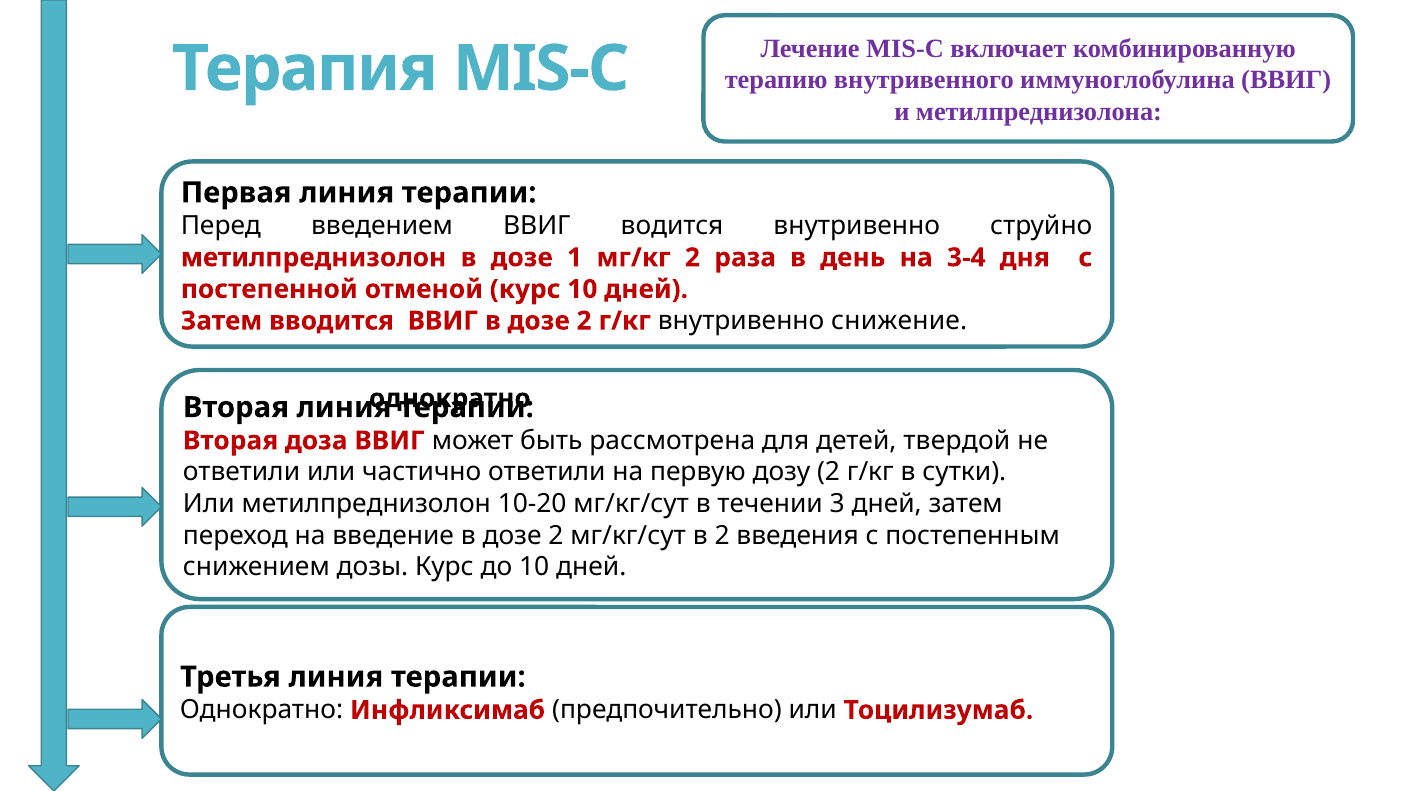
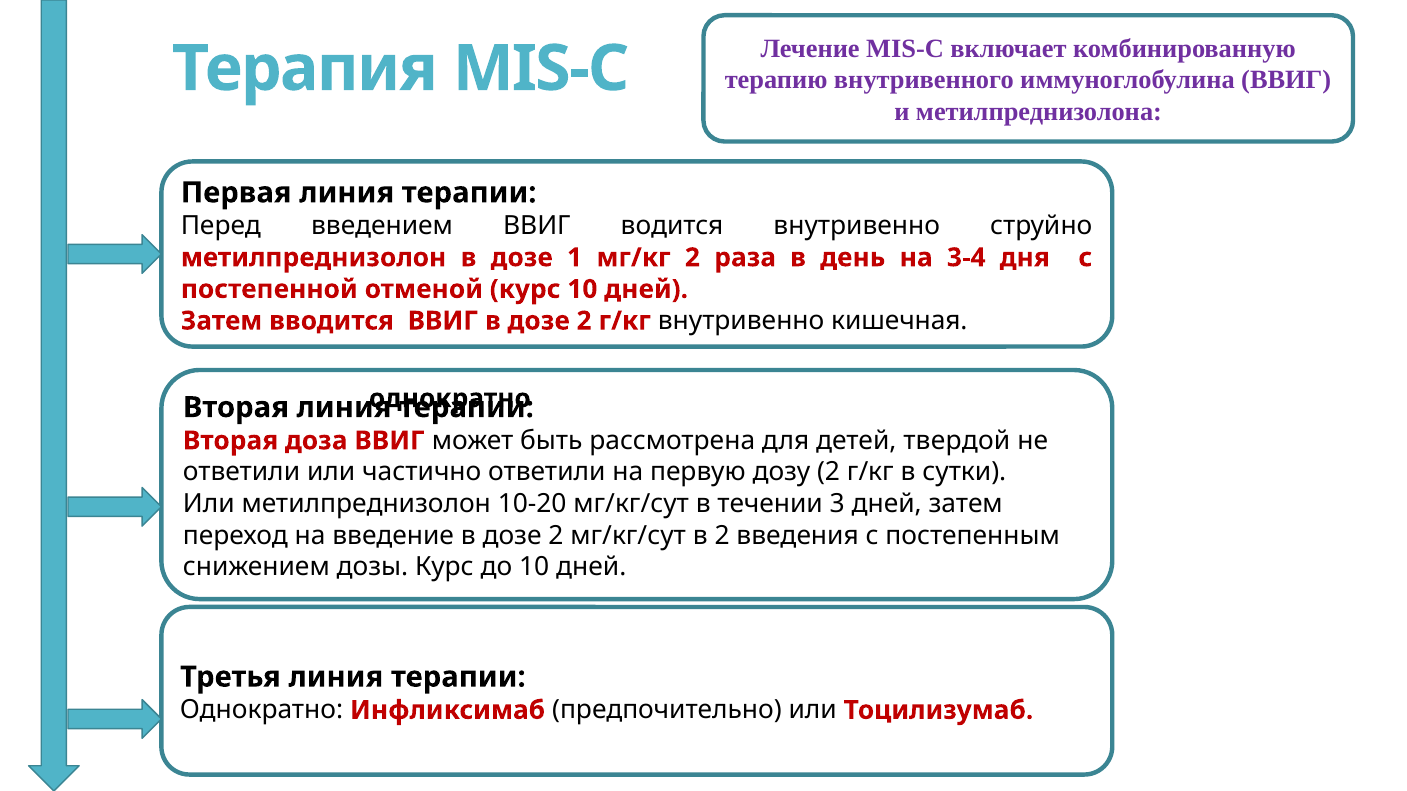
снижение: снижение -> кишечная
